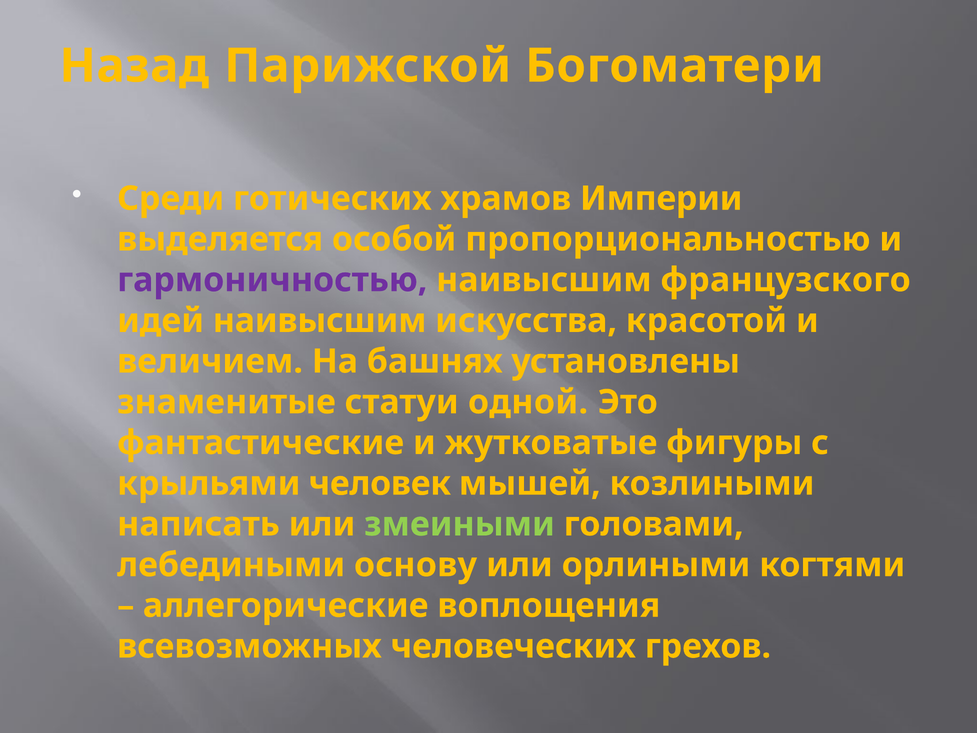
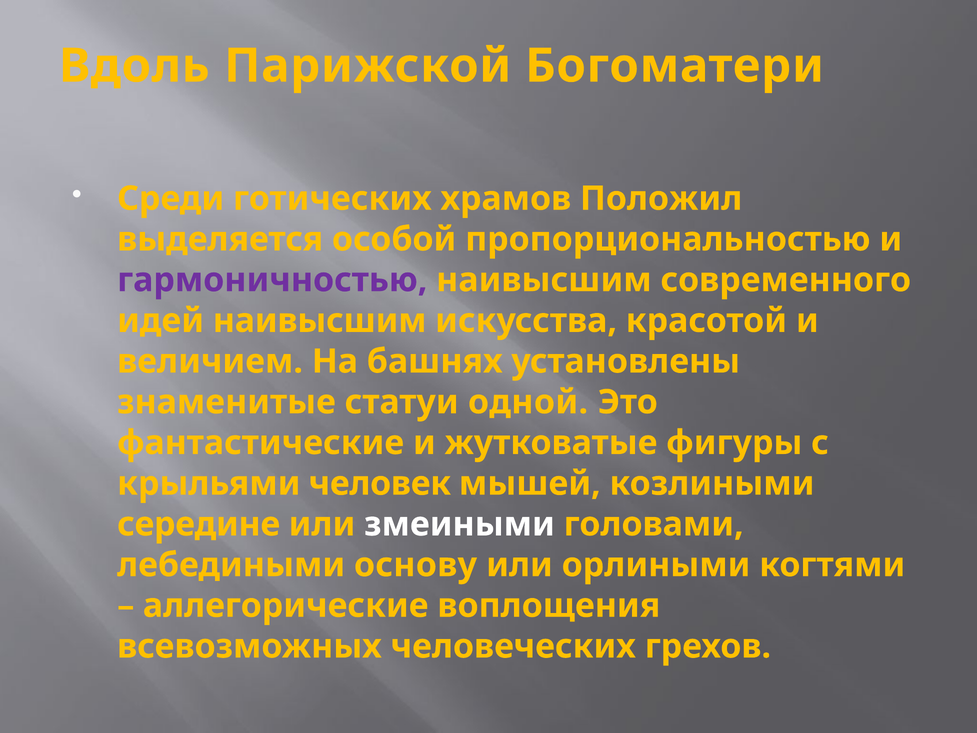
Назад: Назад -> Вдоль
Империи: Империи -> Положил
французского: французского -> современного
написать: написать -> середине
змеиными colour: light green -> white
